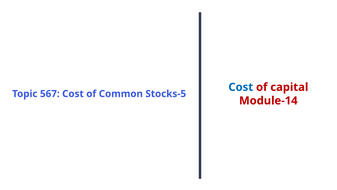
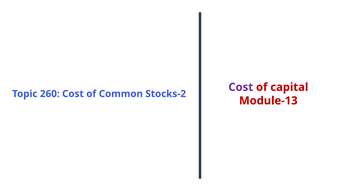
Cost at (241, 87) colour: blue -> purple
567: 567 -> 260
Stocks-5: Stocks-5 -> Stocks-2
Module-14: Module-14 -> Module-13
